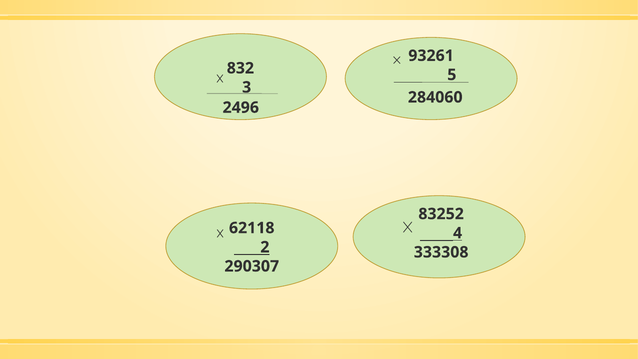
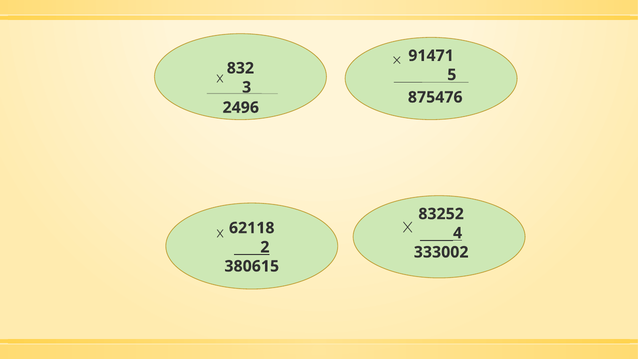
93261: 93261 -> 91471
284060: 284060 -> 875476
333308: 333308 -> 333002
290307: 290307 -> 380615
